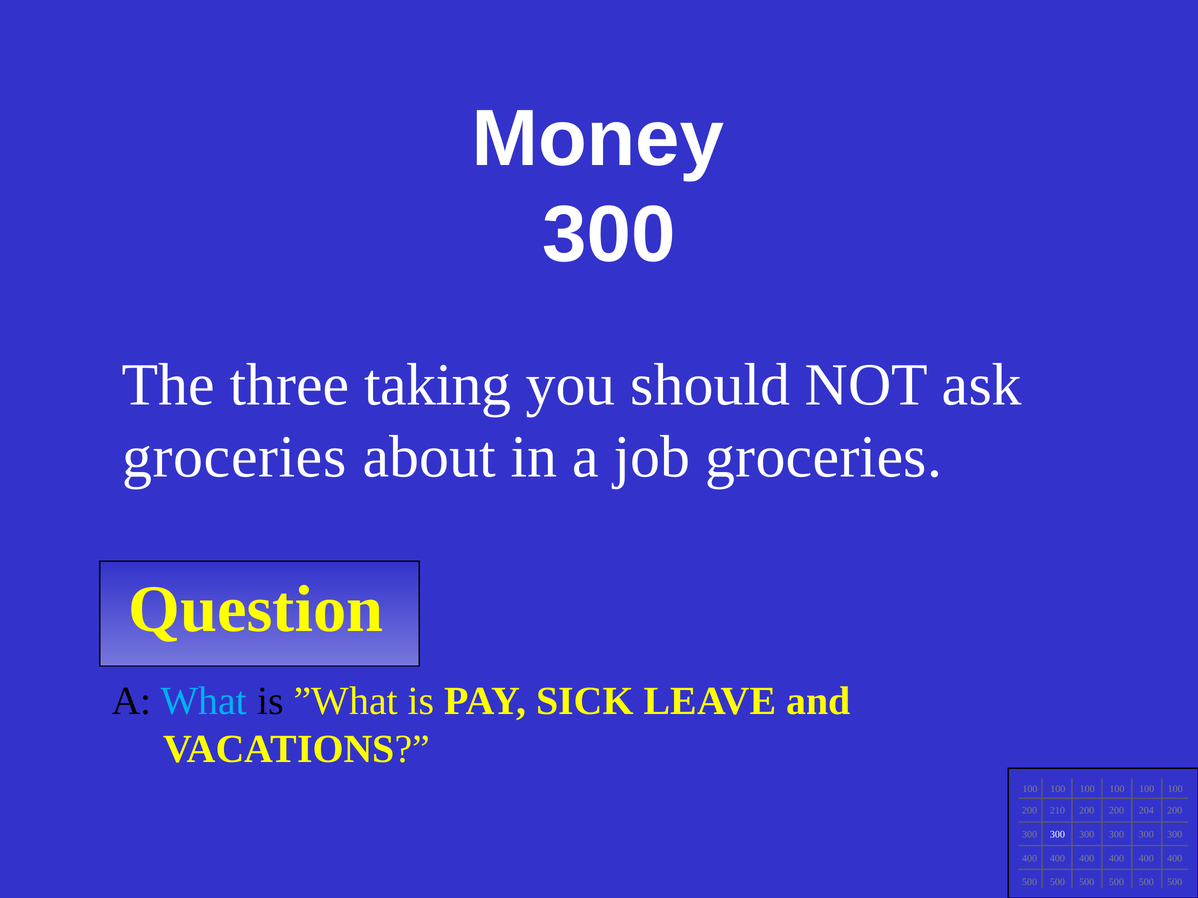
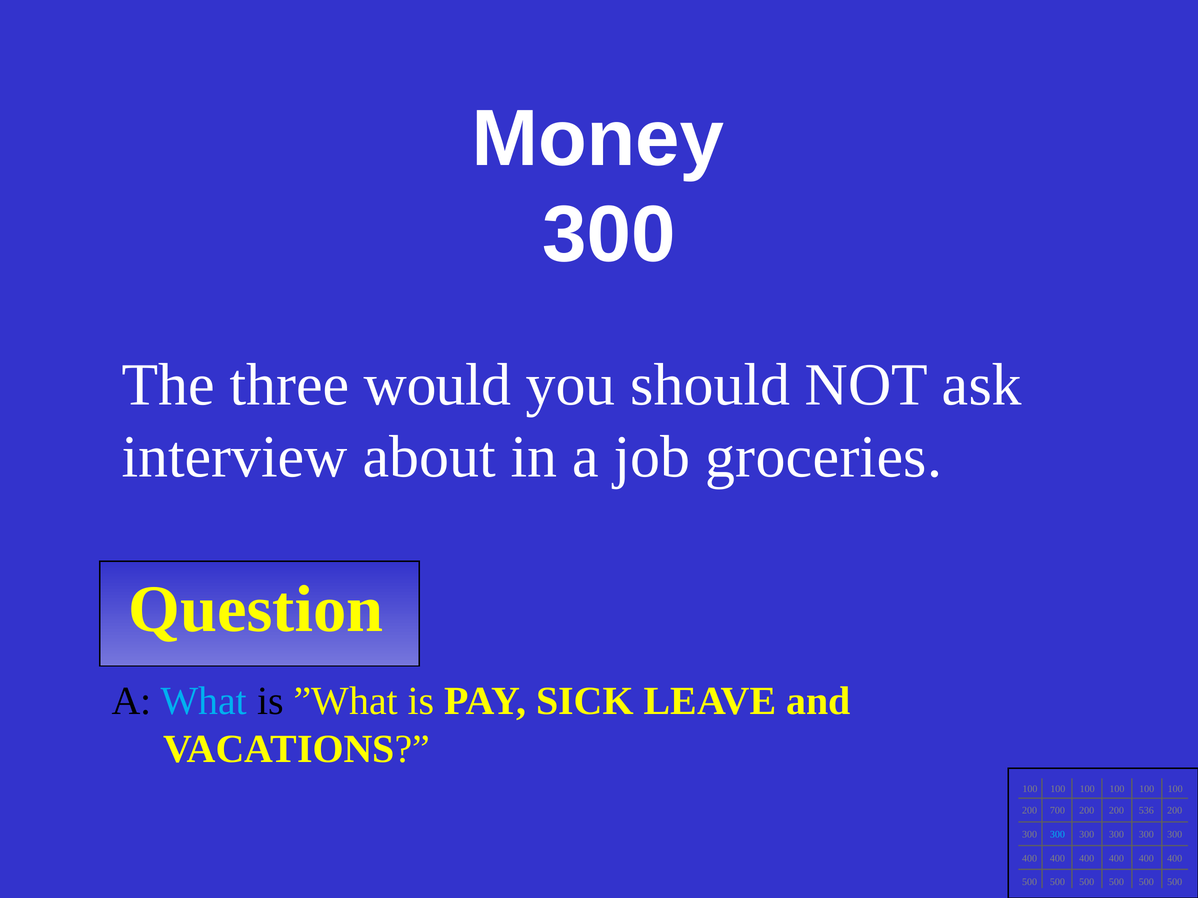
taking: taking -> would
groceries at (234, 457): groceries -> interview
210: 210 -> 700
204: 204 -> 536
300 at (1057, 835) colour: white -> light blue
